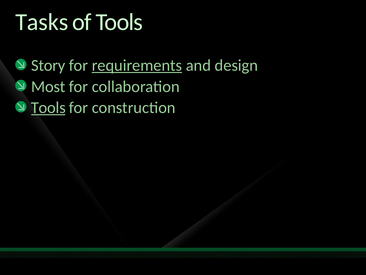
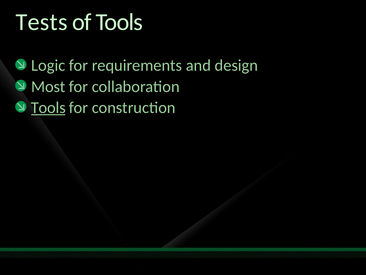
Tasks: Tasks -> Tests
Story: Story -> Logic
requirements underline: present -> none
